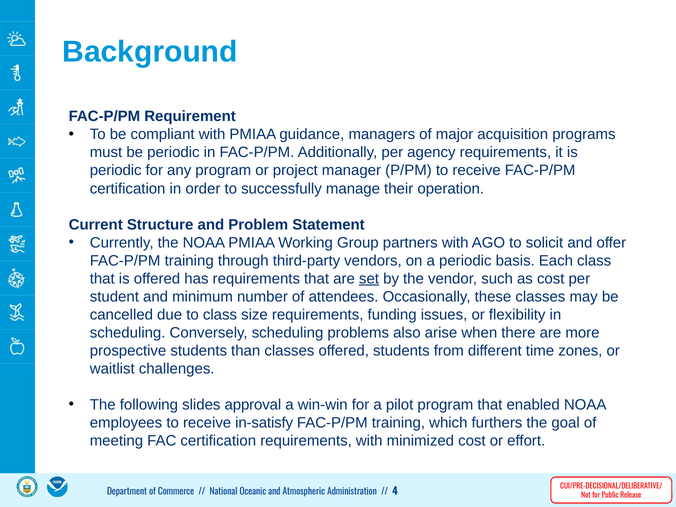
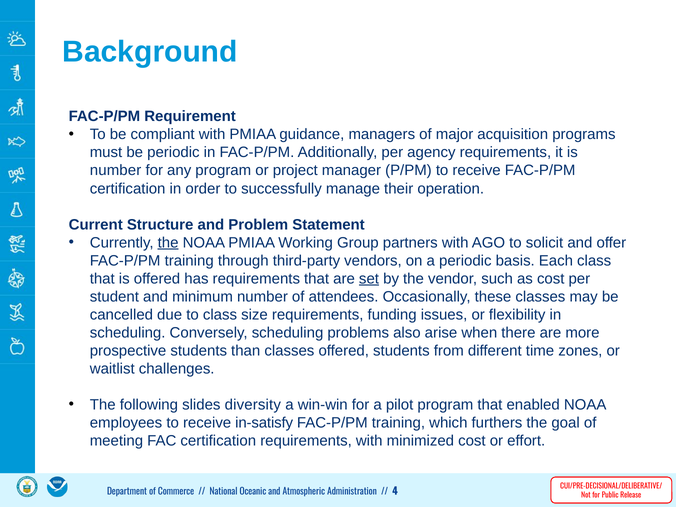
periodic at (116, 171): periodic -> number
the at (168, 243) underline: none -> present
approval: approval -> diversity
